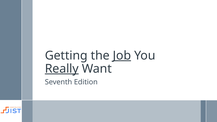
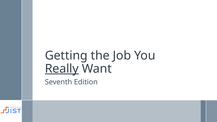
Job underline: present -> none
